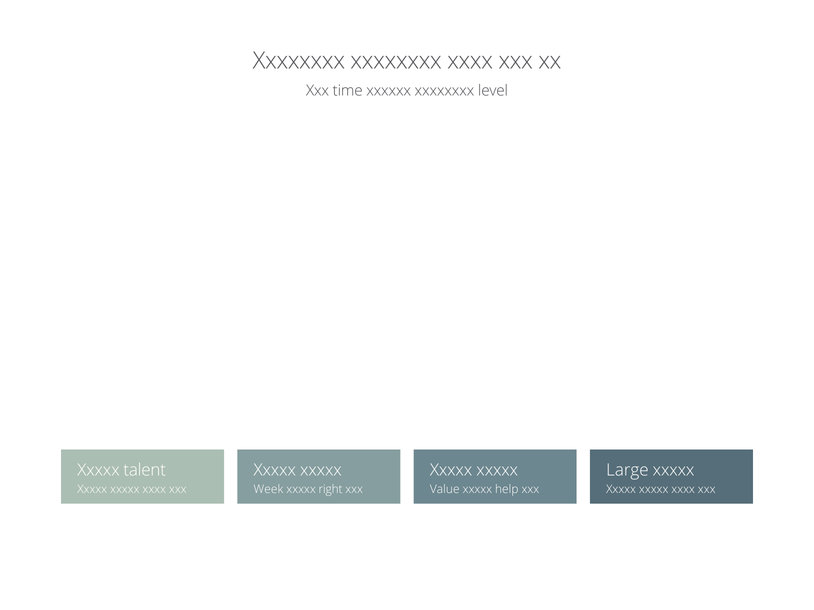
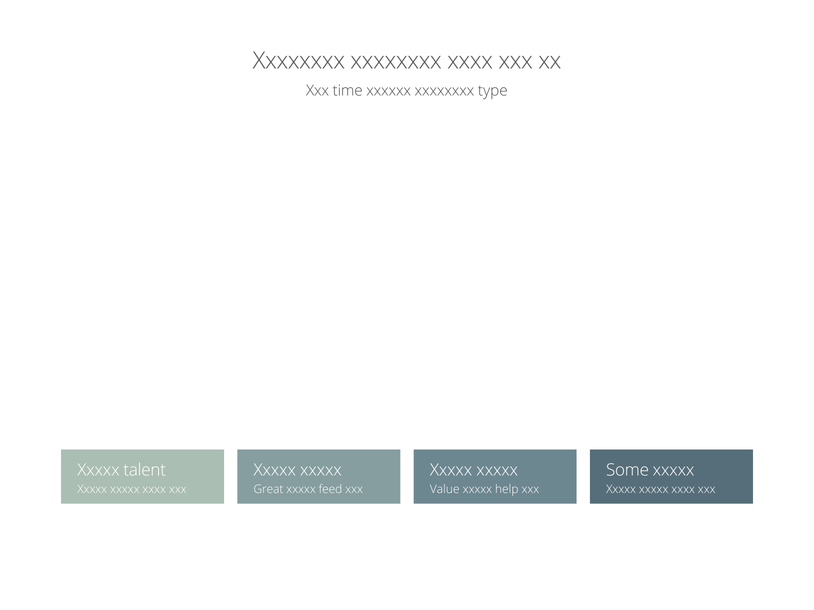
level: level -> type
Large: Large -> Some
Week: Week -> Great
right: right -> feed
